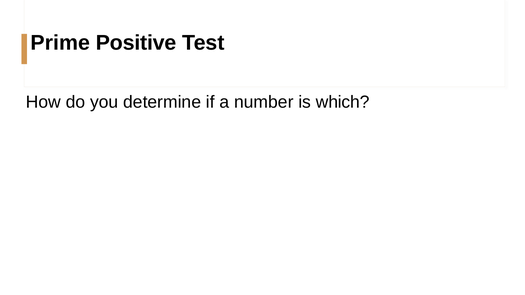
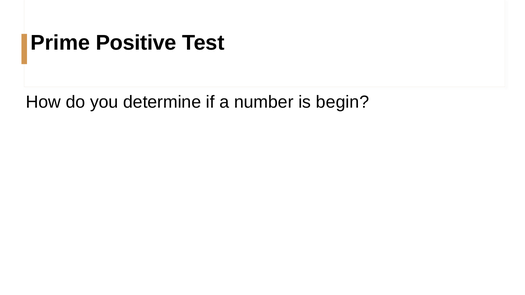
which: which -> begin
